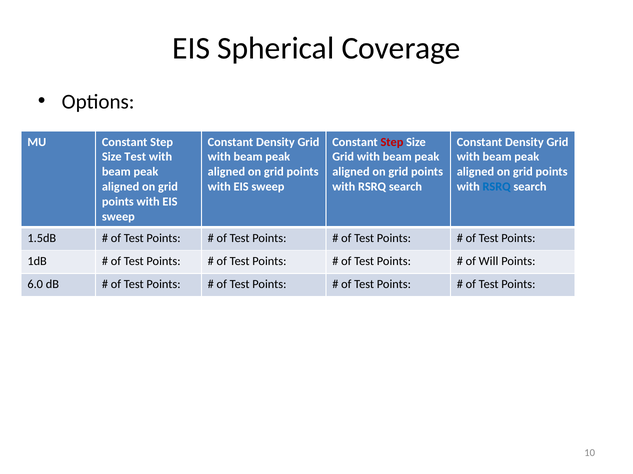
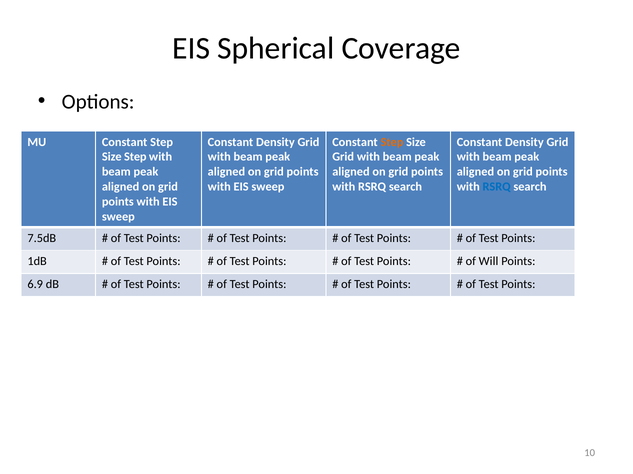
Step at (392, 142) colour: red -> orange
Size Test: Test -> Step
1.5dB: 1.5dB -> 7.5dB
6.0: 6.0 -> 6.9
